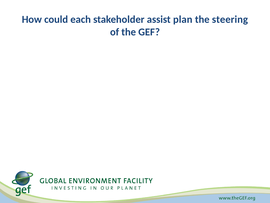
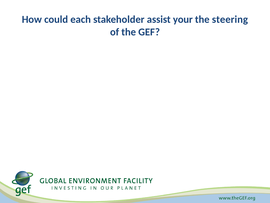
plan: plan -> your
